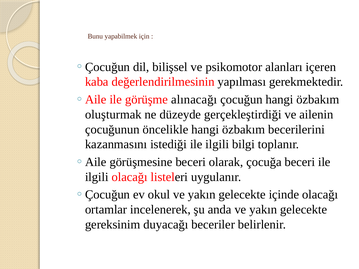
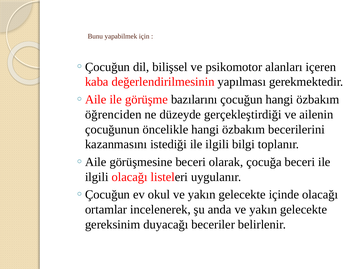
alınacağı: alınacağı -> bazılarını
oluşturmak: oluşturmak -> öğrenciden
